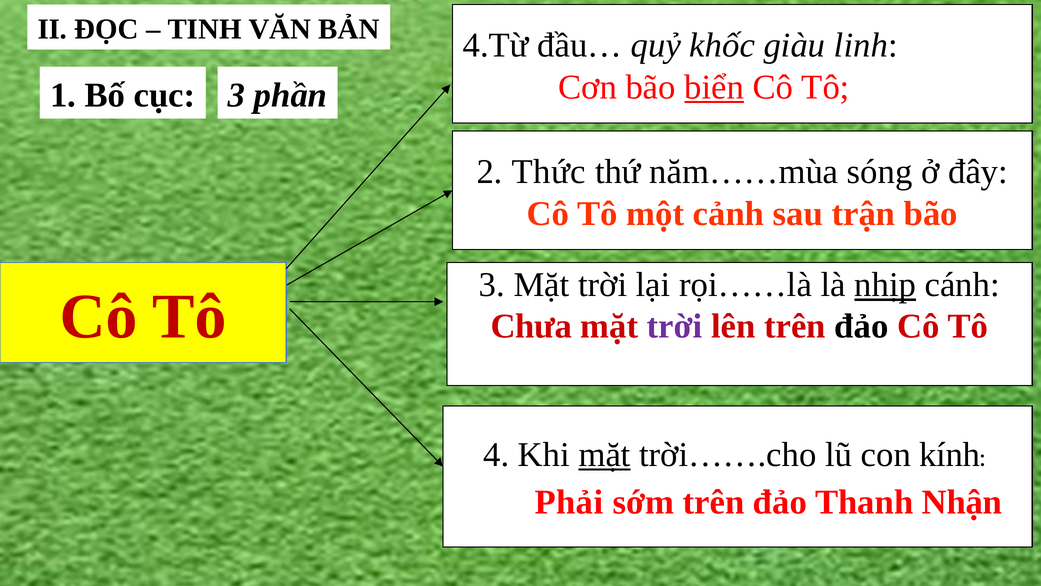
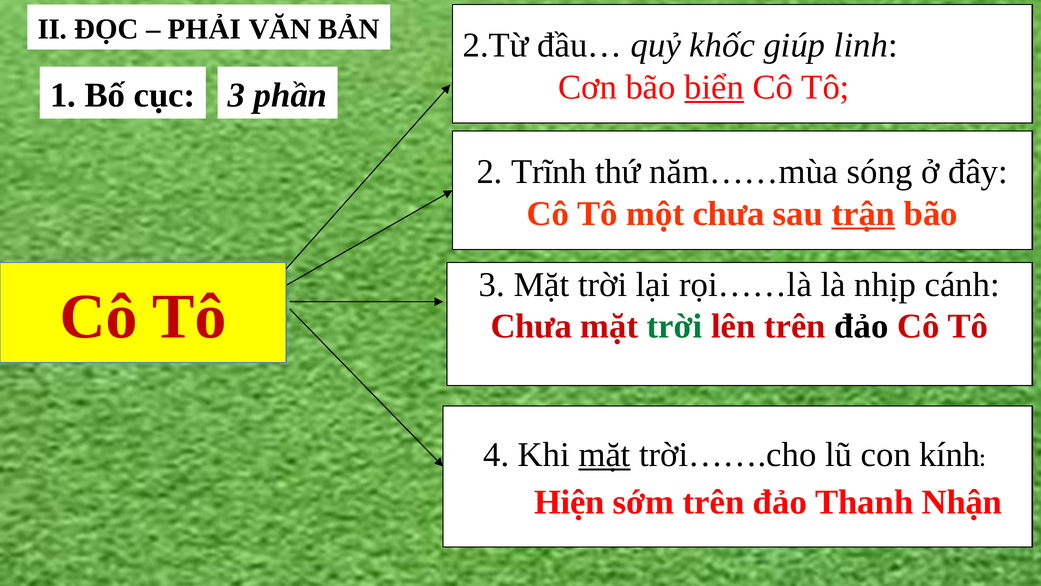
TINH: TINH -> PHẢI
4.Từ: 4.Từ -> 2.Từ
giàu: giàu -> giúp
Thức: Thức -> Trĩnh
một cảnh: cảnh -> chưa
trận underline: none -> present
nhịp underline: present -> none
trời at (675, 326) colour: purple -> green
Phải: Phải -> Hiện
